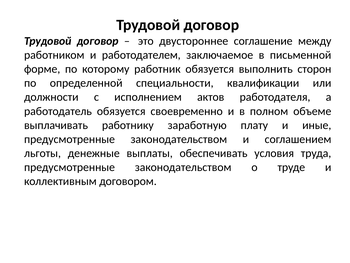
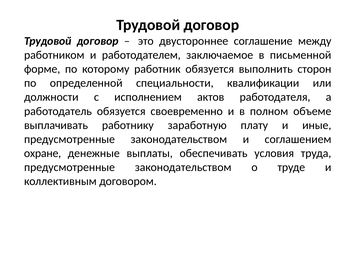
льготы: льготы -> охране
